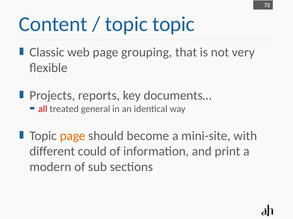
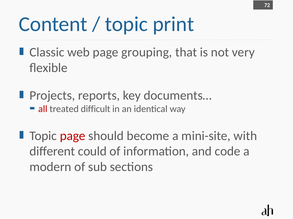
topic topic: topic -> print
general: general -> difficult
page at (73, 136) colour: orange -> red
print: print -> code
